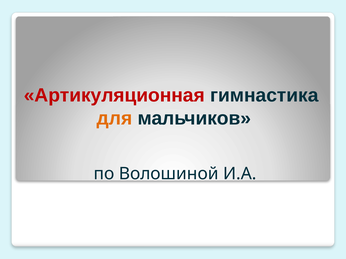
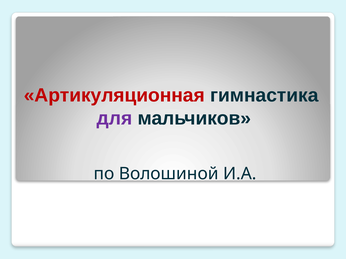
для colour: orange -> purple
